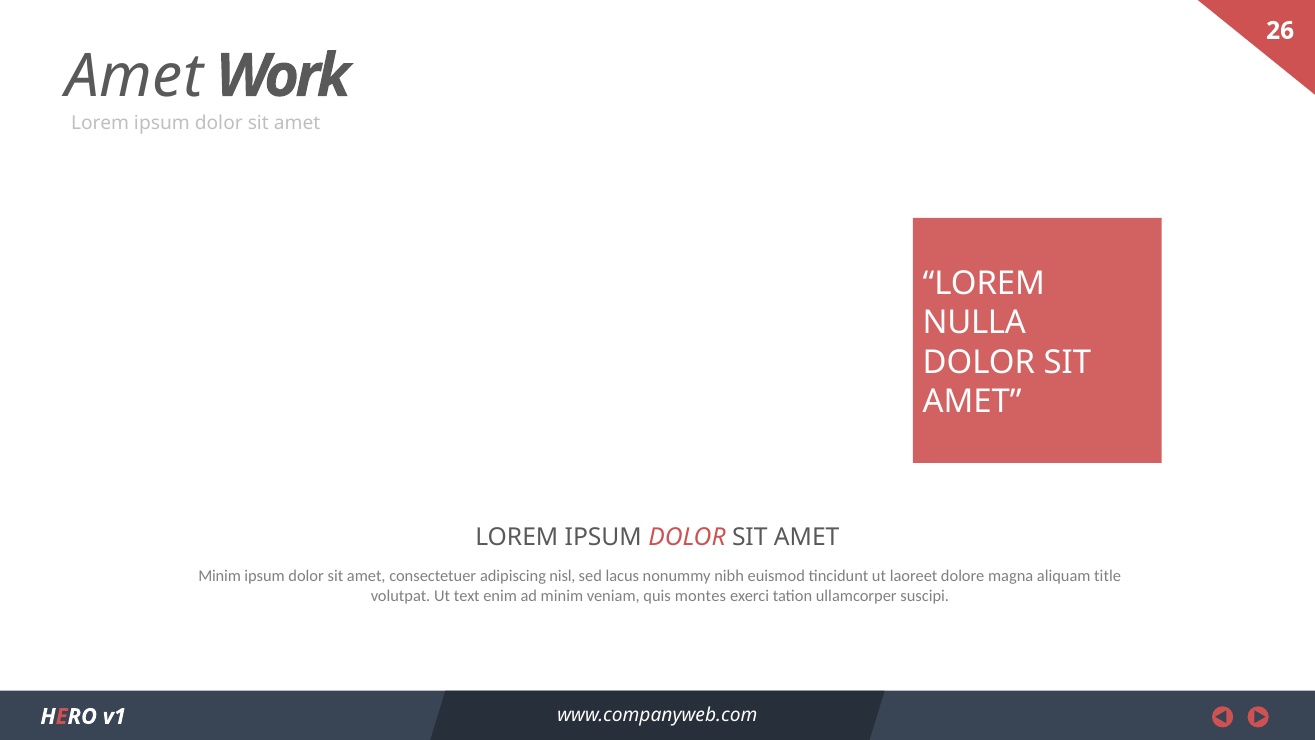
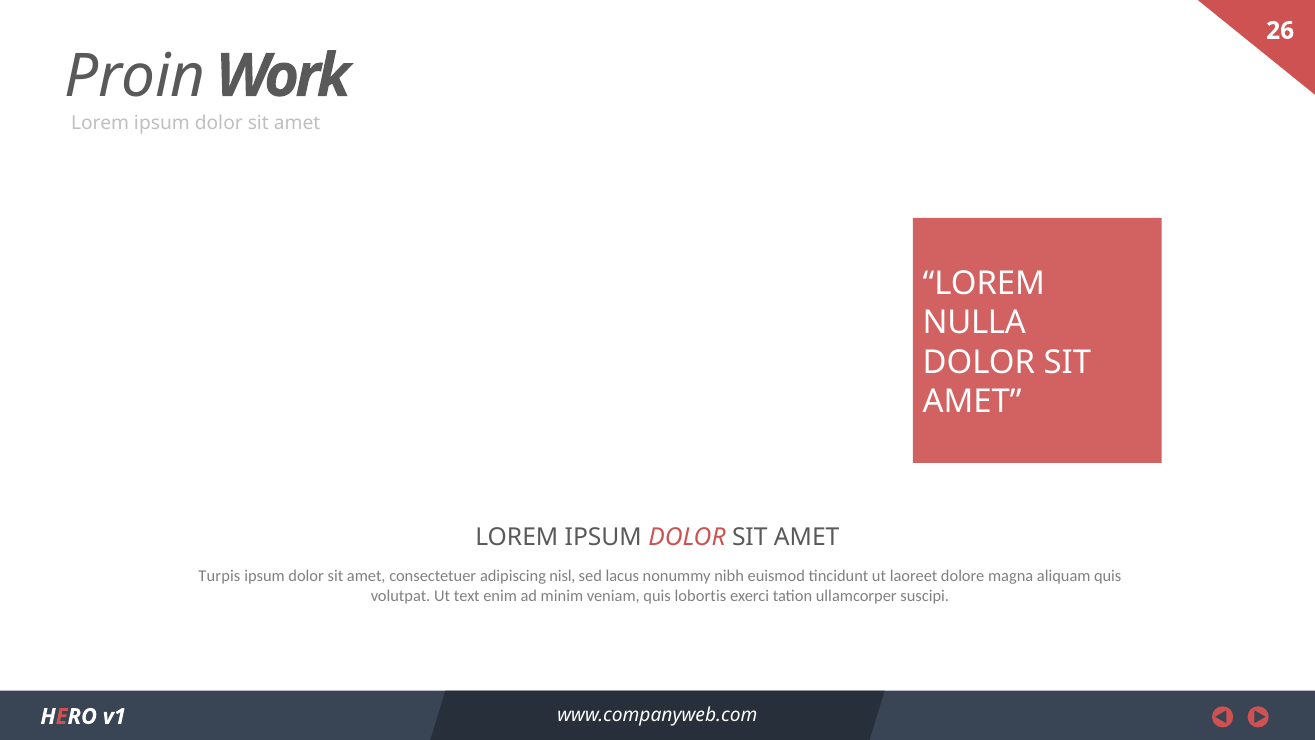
Amet at (134, 76): Amet -> Proin
Minim at (220, 576): Minim -> Turpis
aliquam title: title -> quis
montes: montes -> lobortis
